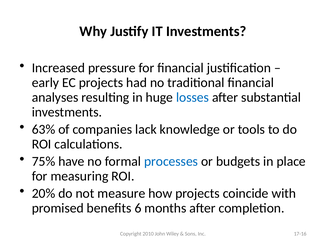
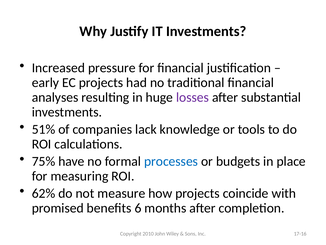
losses colour: blue -> purple
63%: 63% -> 51%
20%: 20% -> 62%
